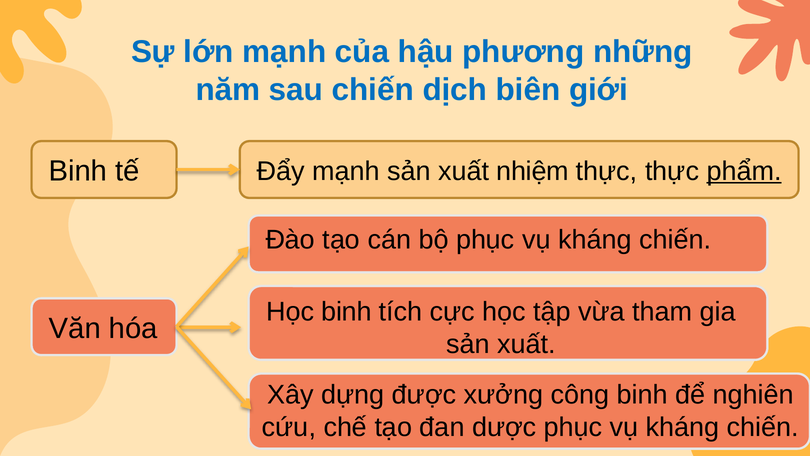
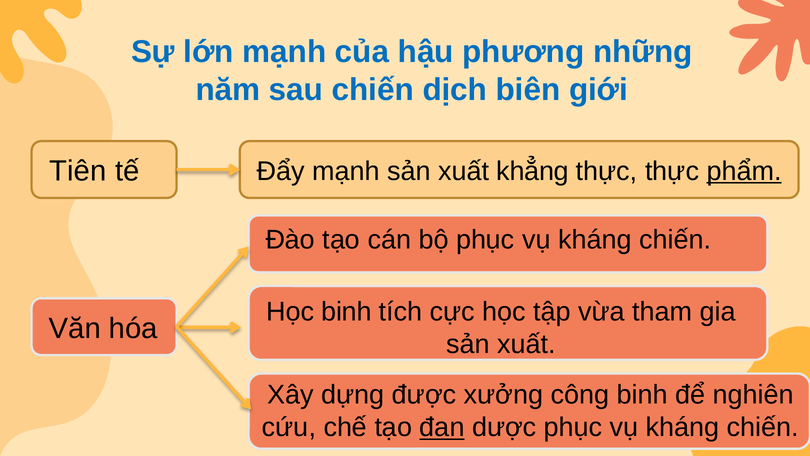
Binh at (78, 171): Binh -> Tiên
nhiệm: nhiệm -> khẳng
đan underline: none -> present
